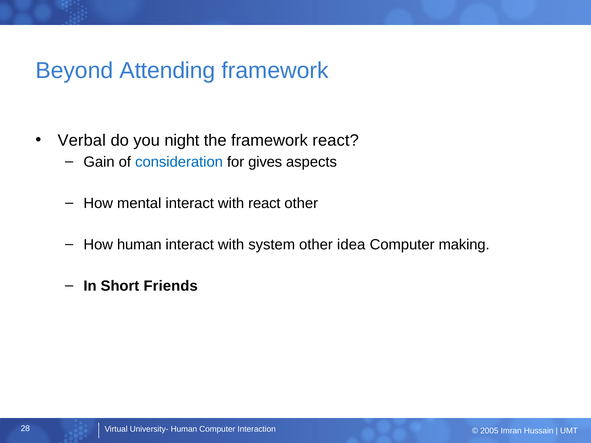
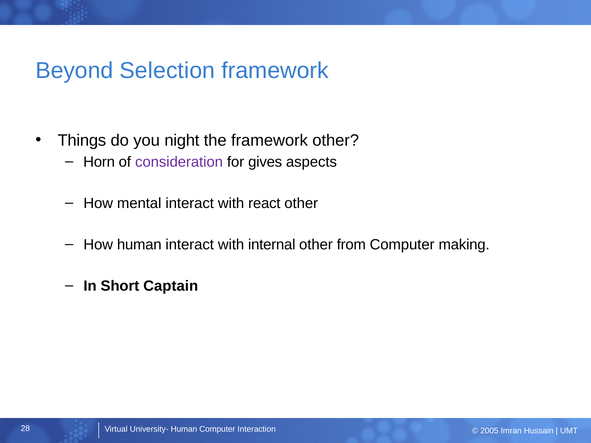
Attending: Attending -> Selection
Verbal: Verbal -> Things
framework react: react -> other
Gain: Gain -> Horn
consideration colour: blue -> purple
system: system -> internal
idea: idea -> from
Friends: Friends -> Captain
